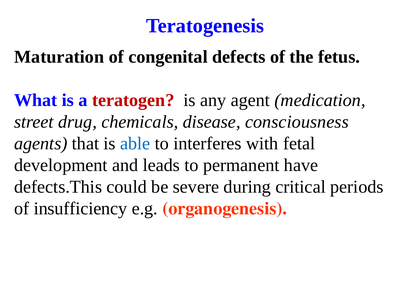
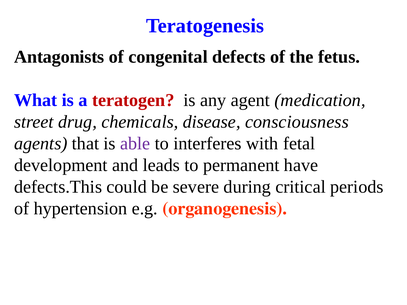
Maturation: Maturation -> Antagonists
able colour: blue -> purple
insufficiency: insufficiency -> hypertension
